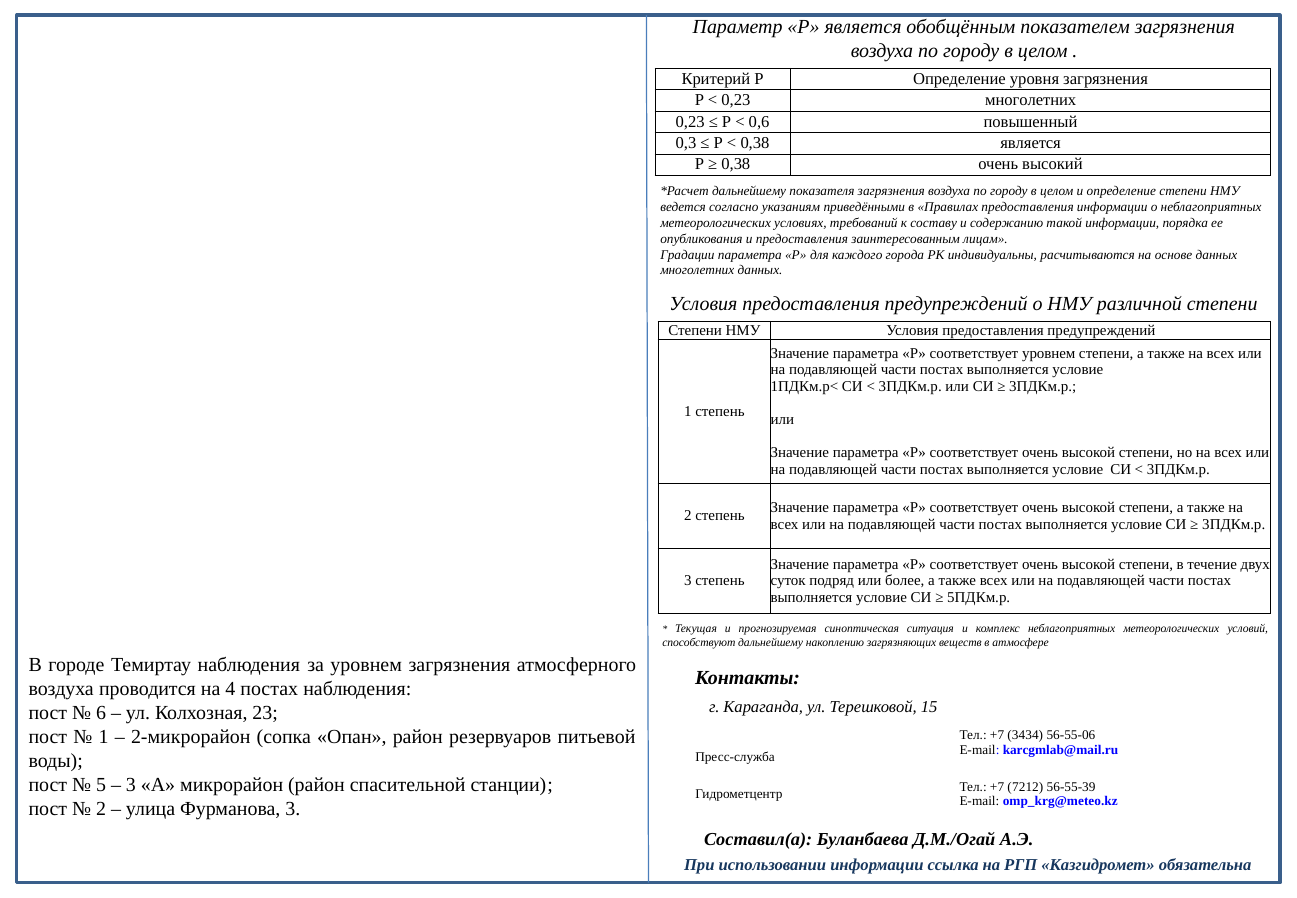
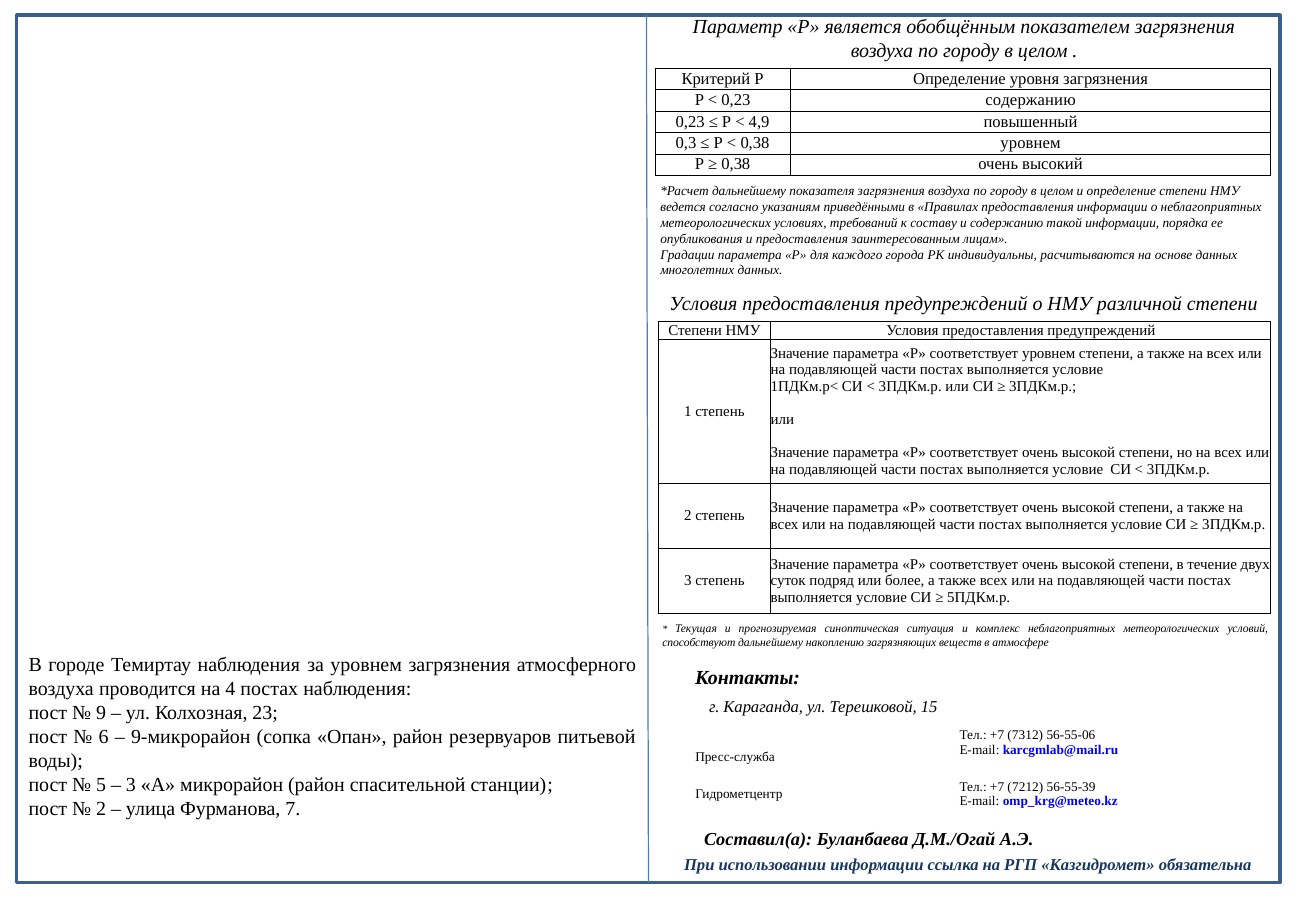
0,23 многолетних: многолетних -> содержанию
0,6: 0,6 -> 4,9
0,38 является: является -> уровнем
6: 6 -> 9
1 at (104, 737): 1 -> 6
2-микрорайон: 2-микрорайон -> 9-микрорайон
3434: 3434 -> 7312
Фурманова 3: 3 -> 7
